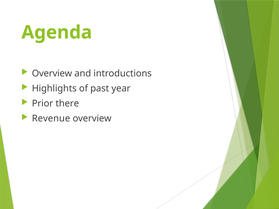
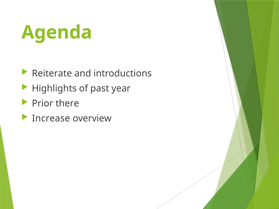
Overview at (52, 74): Overview -> Reiterate
Revenue: Revenue -> Increase
